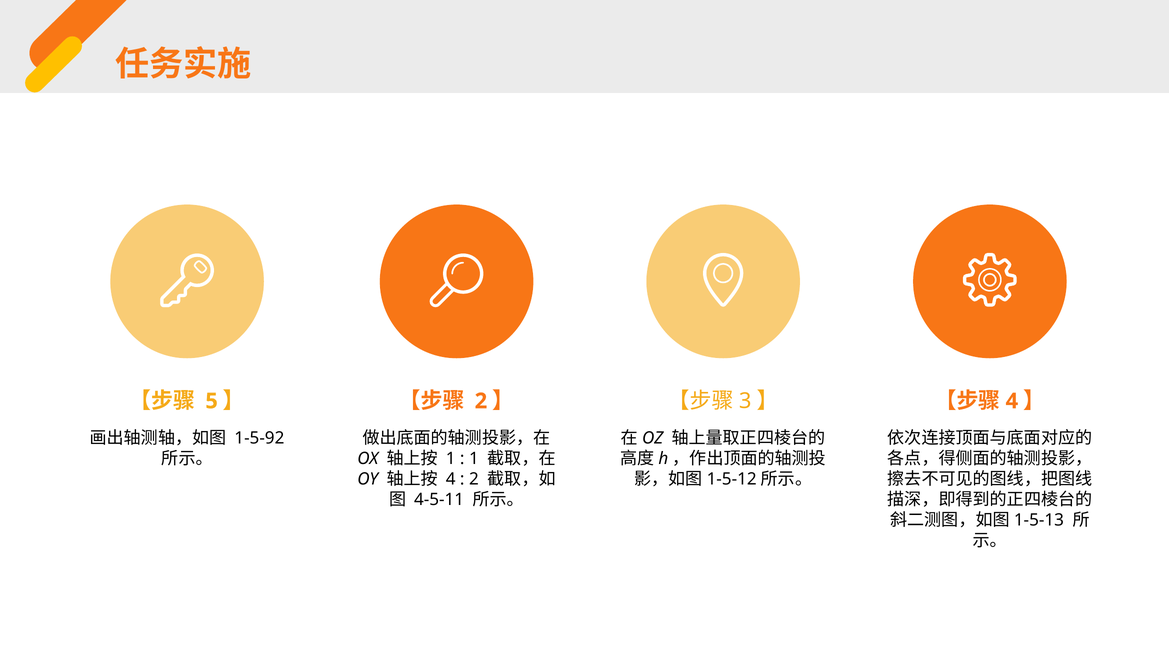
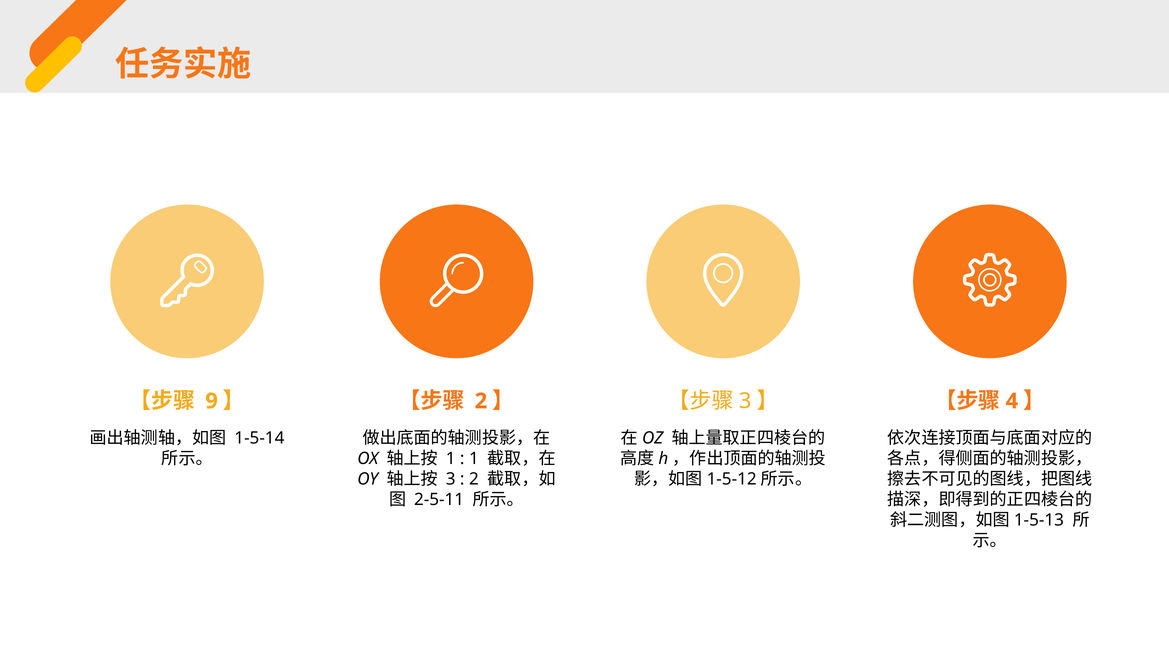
5: 5 -> 9
1-5-92: 1-5-92 -> 1-5-14
4 at (451, 479): 4 -> 3
4-5-11: 4-5-11 -> 2-5-11
